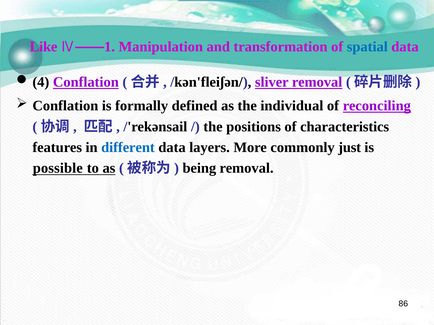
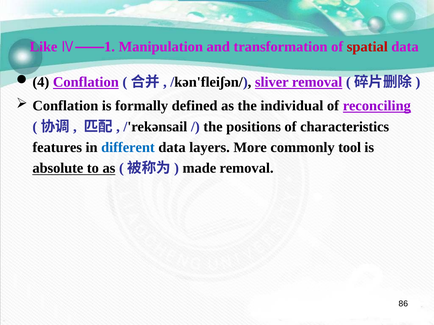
spatial colour: blue -> red
just: just -> tool
possible: possible -> absolute
being: being -> made
